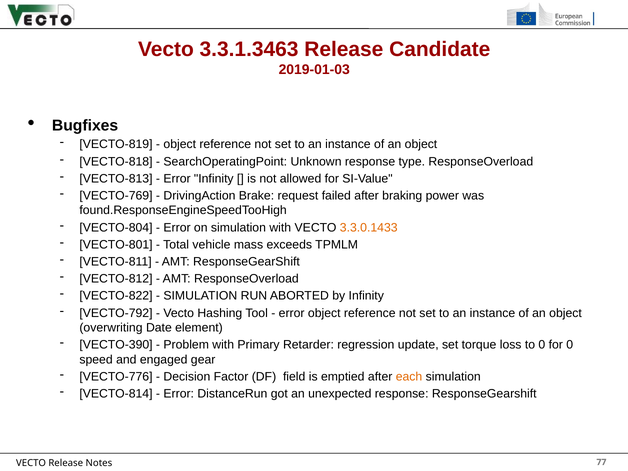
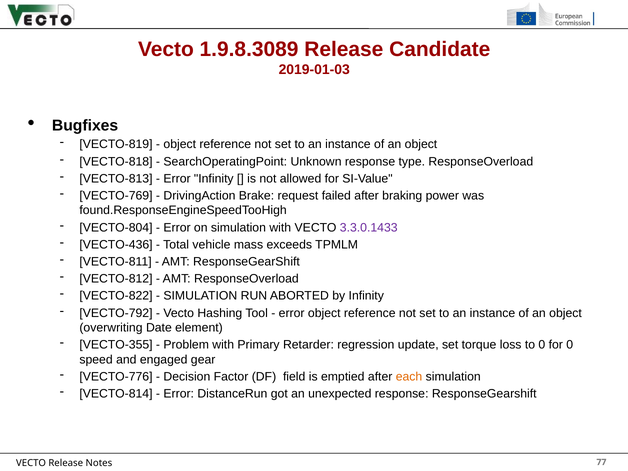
3.3.1.3463: 3.3.1.3463 -> 1.9.8.3089
3.3.0.1433 colour: orange -> purple
VECTO-801: VECTO-801 -> VECTO-436
VECTO-390: VECTO-390 -> VECTO-355
